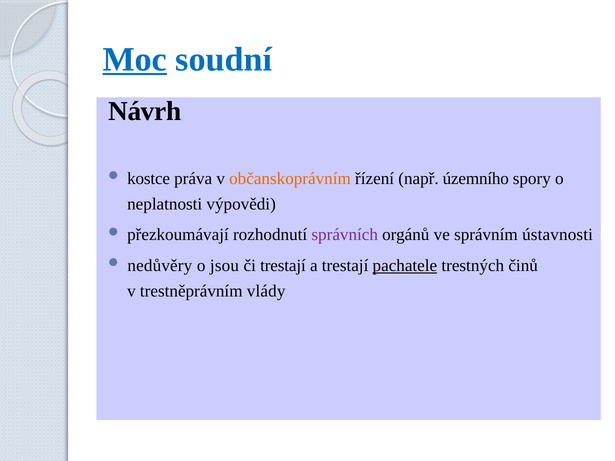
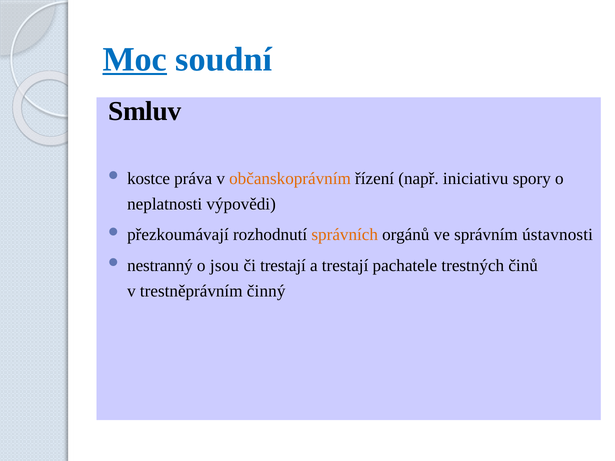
Návrh: Návrh -> Smluv
územního: územního -> iniciativu
správních colour: purple -> orange
nedůvěry: nedůvěry -> nestranný
pachatele underline: present -> none
vlády: vlády -> činný
